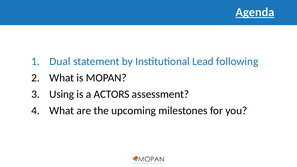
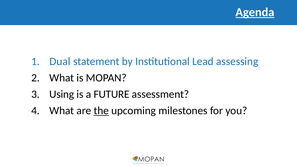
following: following -> assessing
ACTORS: ACTORS -> FUTURE
the underline: none -> present
